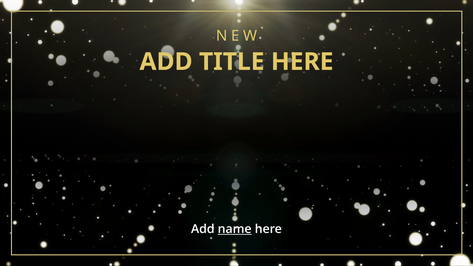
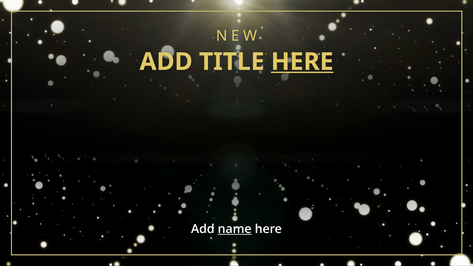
HERE at (302, 62) underline: none -> present
